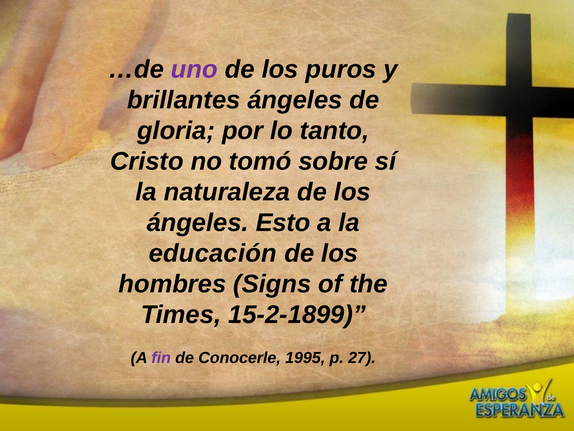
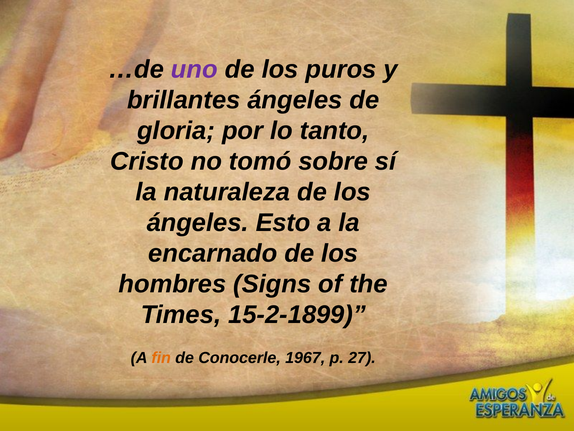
educación: educación -> encarnado
fin colour: purple -> orange
1995: 1995 -> 1967
